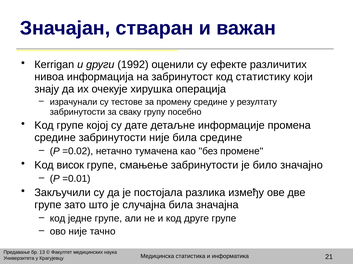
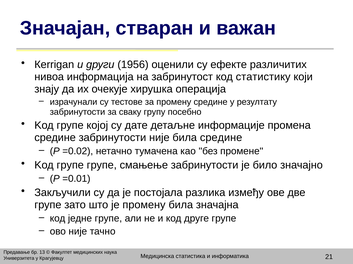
1992: 1992 -> 1956
висок at (70, 165): висок -> групе
је случајна: случајна -> промену
